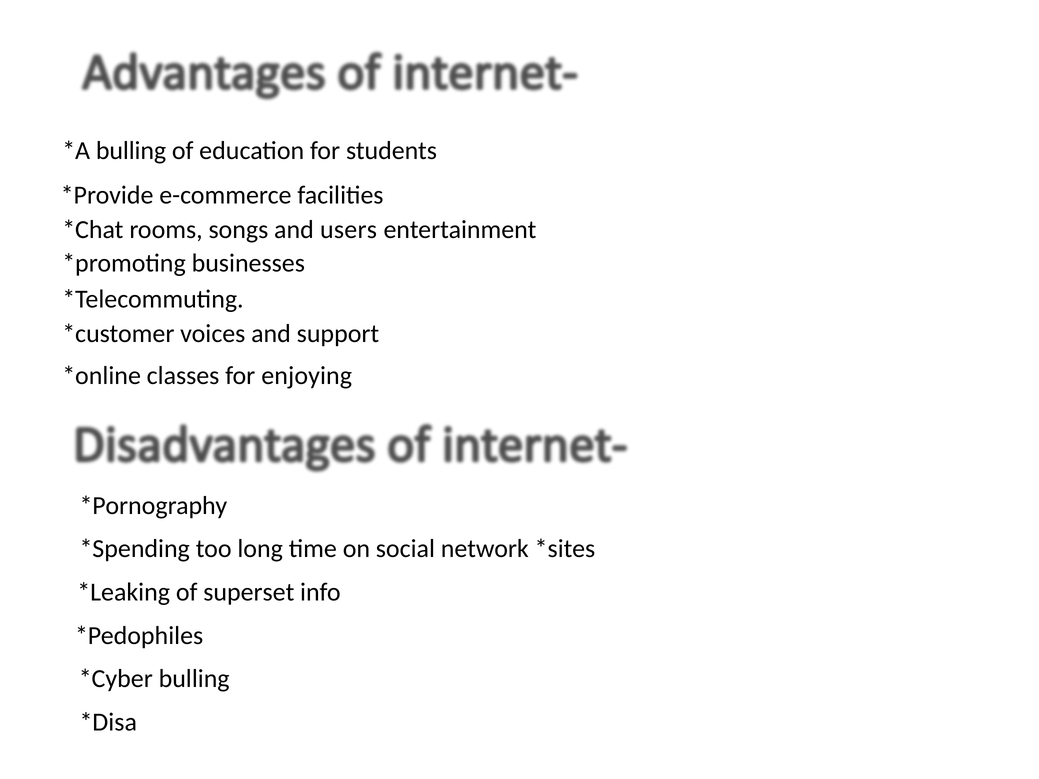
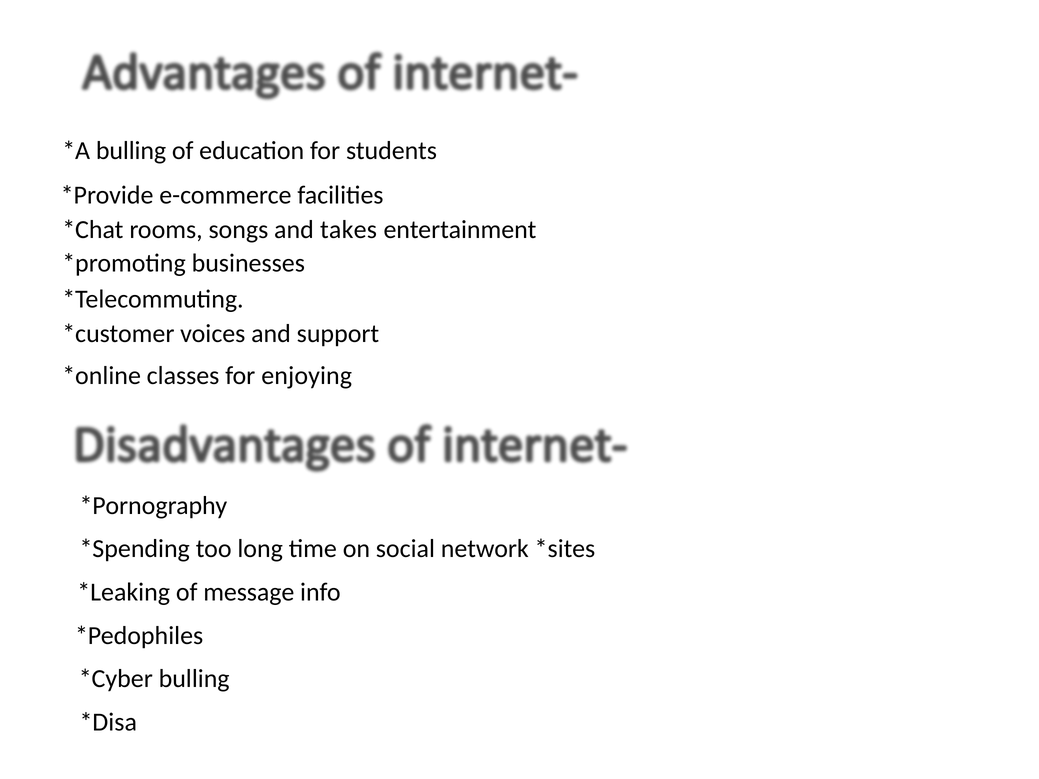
users: users -> takes
superset: superset -> message
